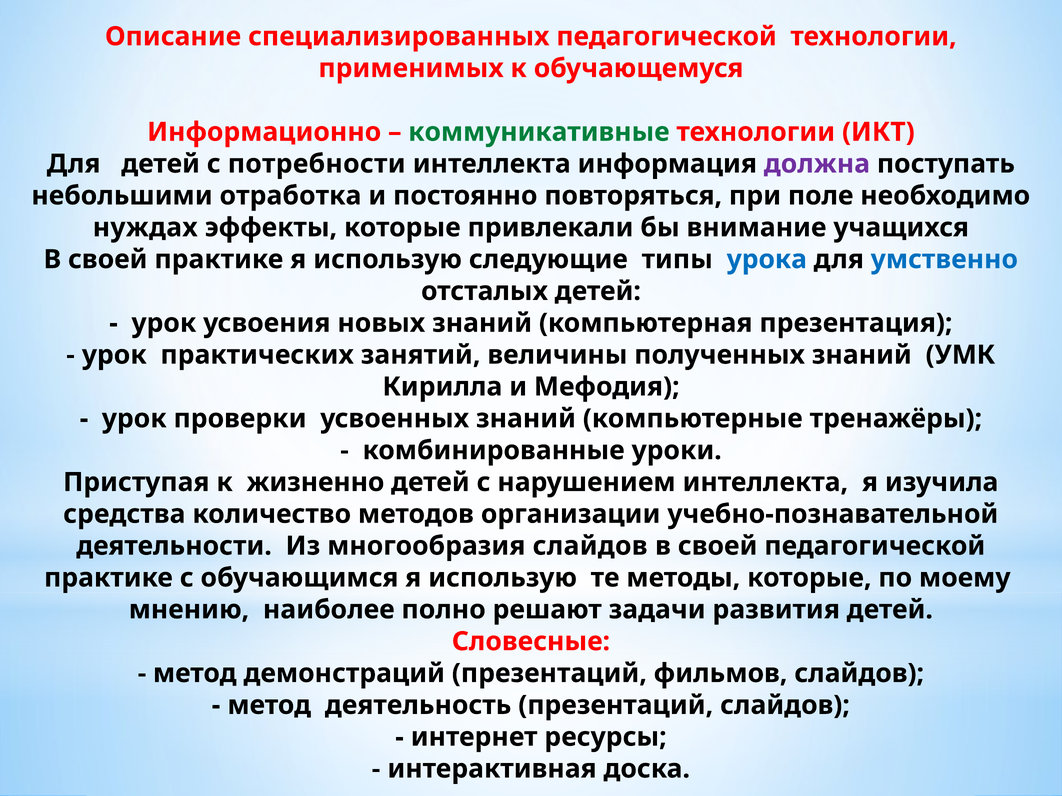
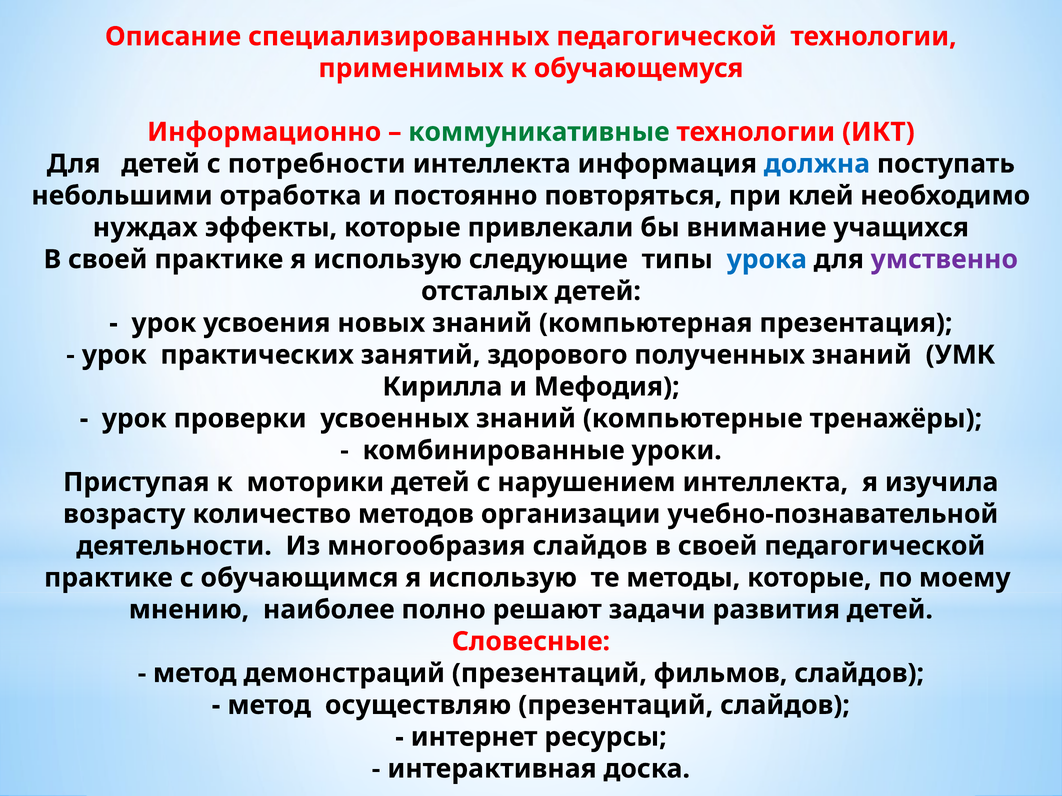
должна colour: purple -> blue
поле: поле -> клей
умственно colour: blue -> purple
величины: величины -> здорового
жизненно: жизненно -> моторики
средства: средства -> возрасту
деятельность: деятельность -> осуществляю
